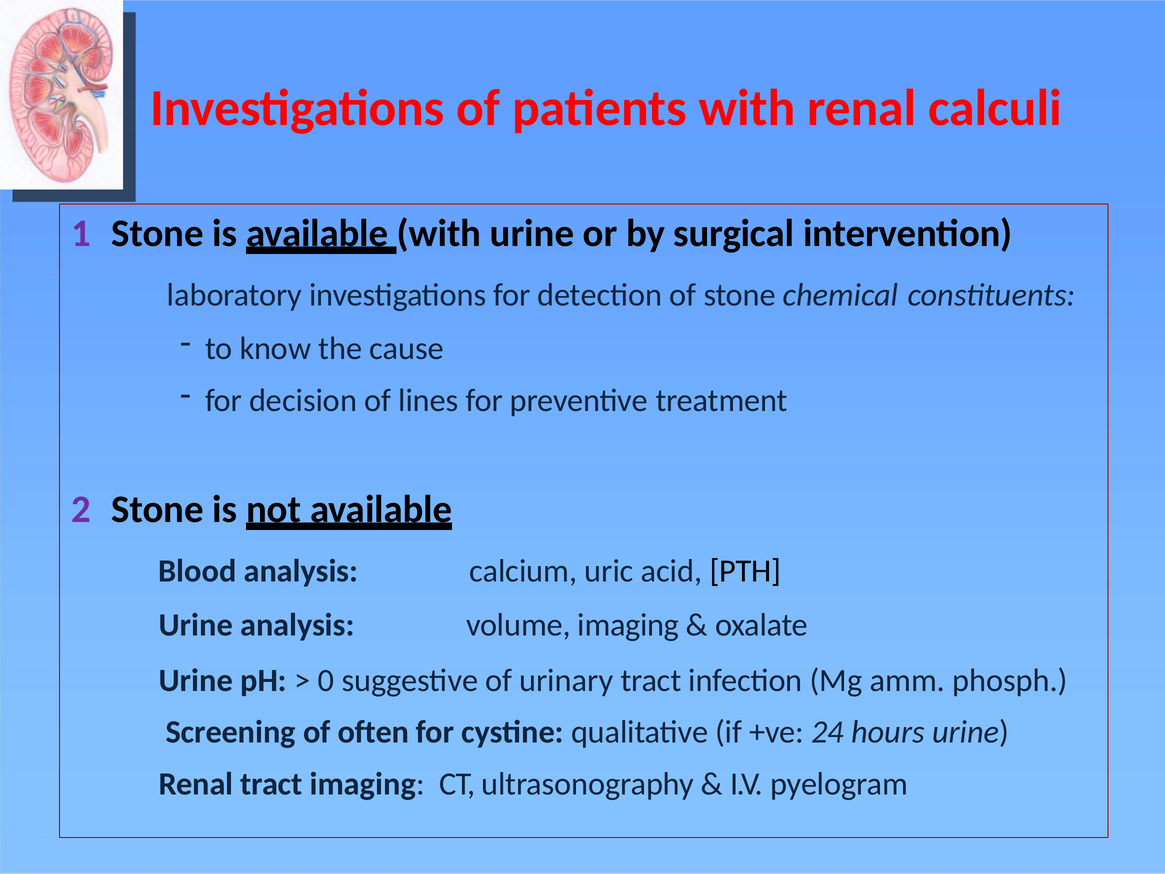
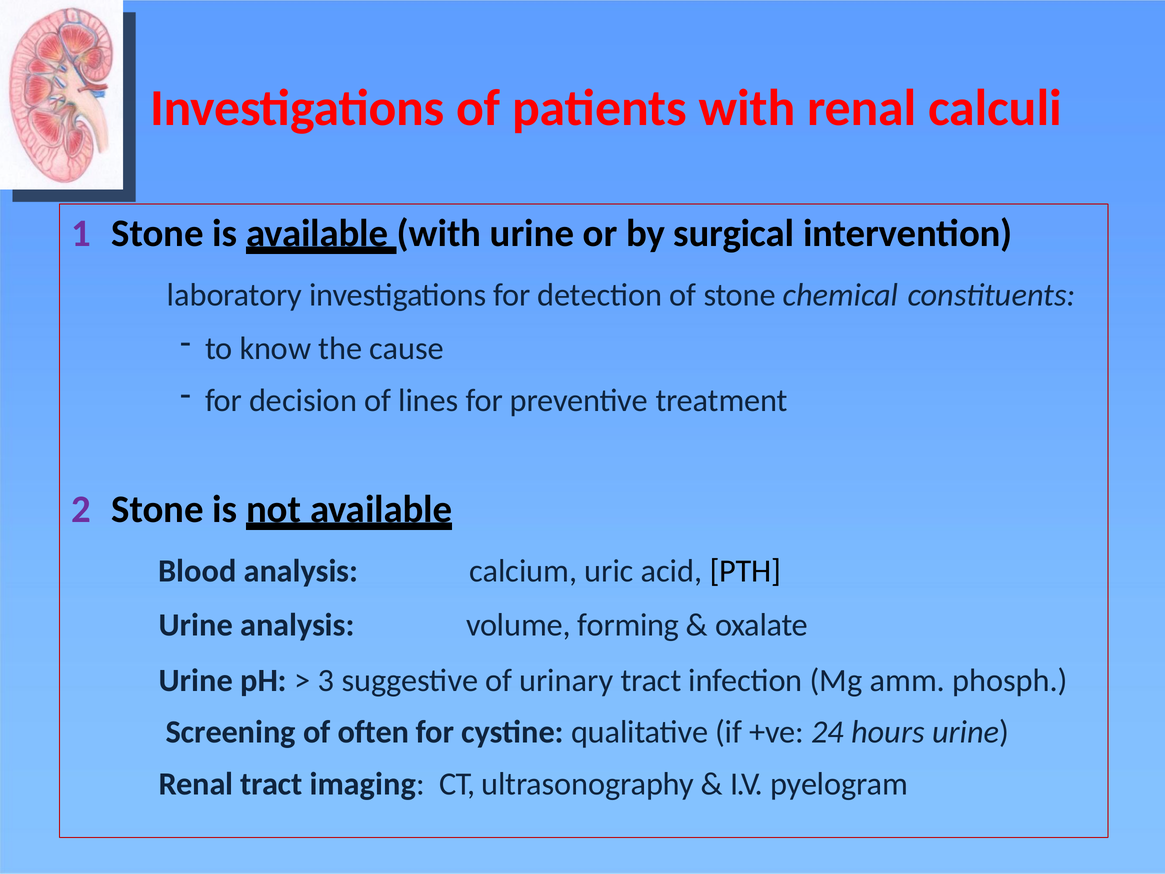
volume imaging: imaging -> forming
0: 0 -> 3
